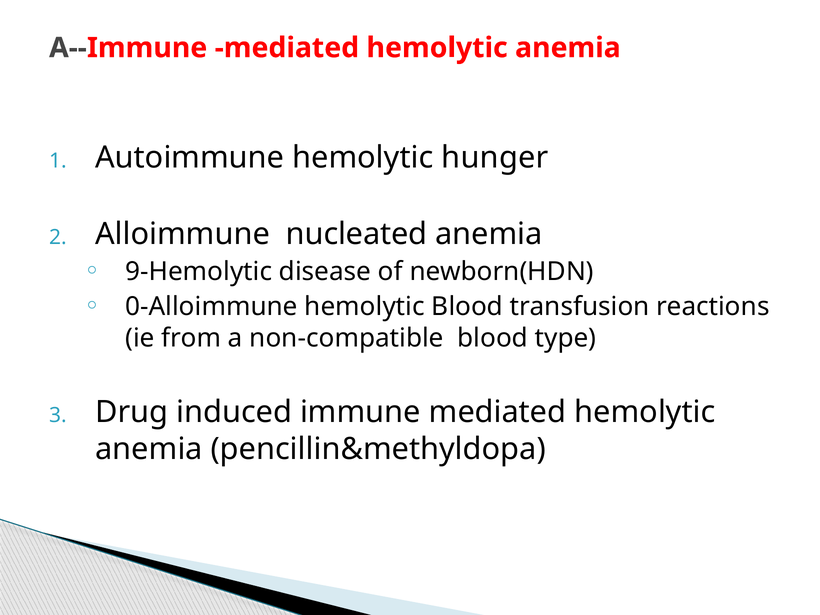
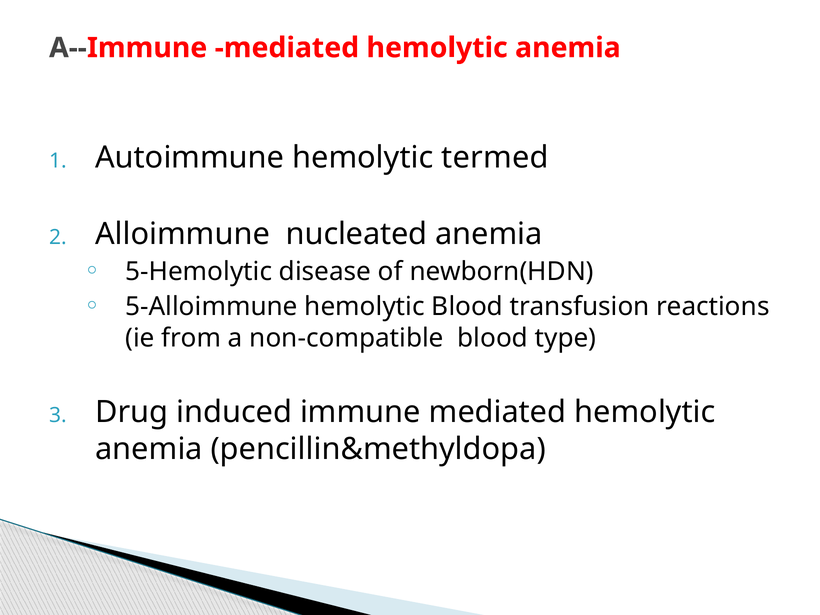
hunger: hunger -> termed
9-Hemolytic: 9-Hemolytic -> 5-Hemolytic
0-Alloimmune: 0-Alloimmune -> 5-Alloimmune
